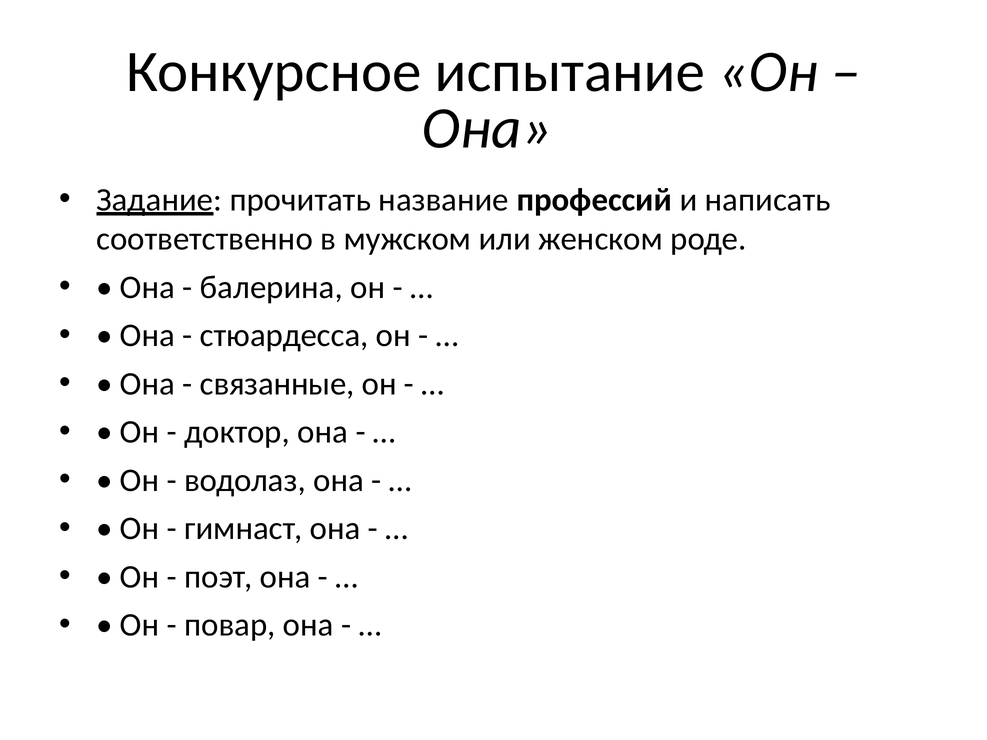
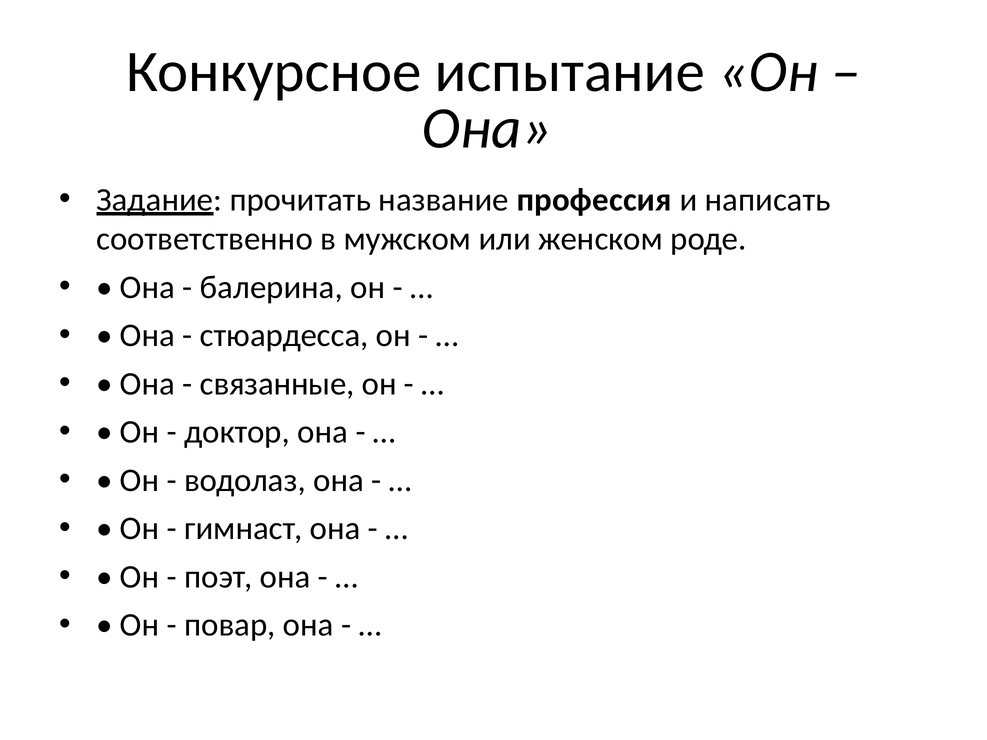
профессий: профессий -> профессия
